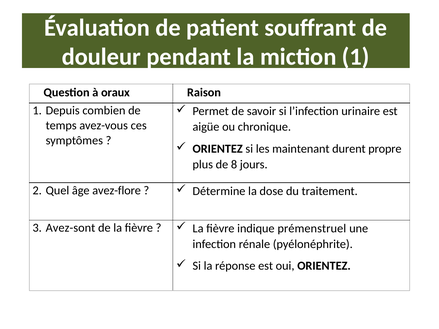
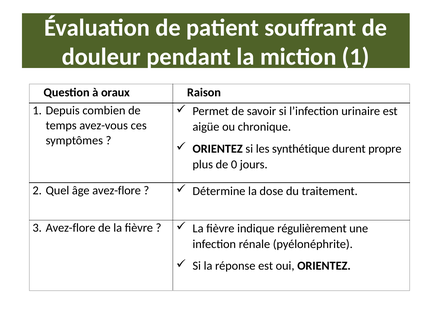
maintenant: maintenant -> synthétique
8: 8 -> 0
Avez-sont at (71, 228): Avez-sont -> Avez-flore
prémenstruel: prémenstruel -> régulièrement
